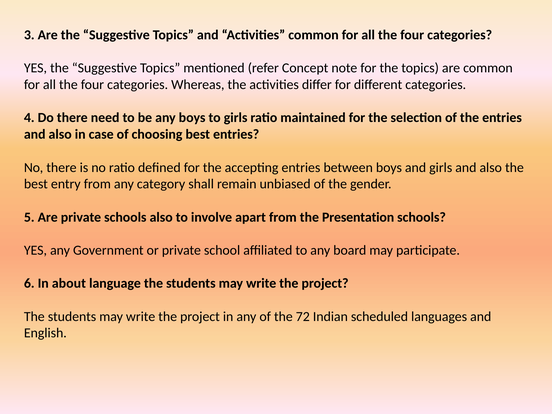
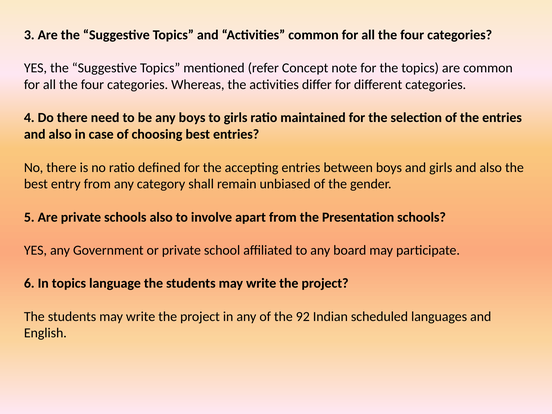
In about: about -> topics
72: 72 -> 92
